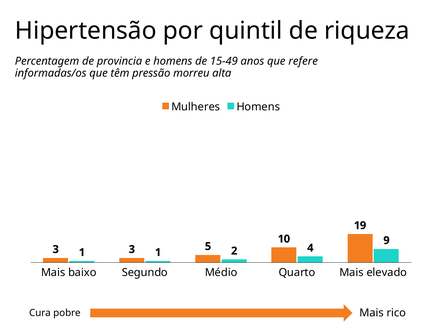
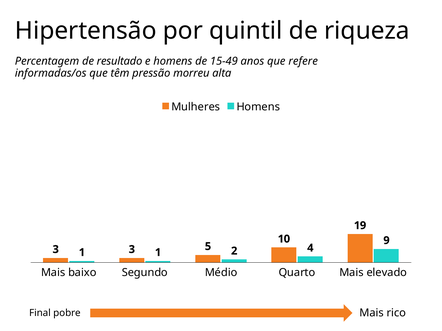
provincia: provincia -> resultado
Cura: Cura -> Final
